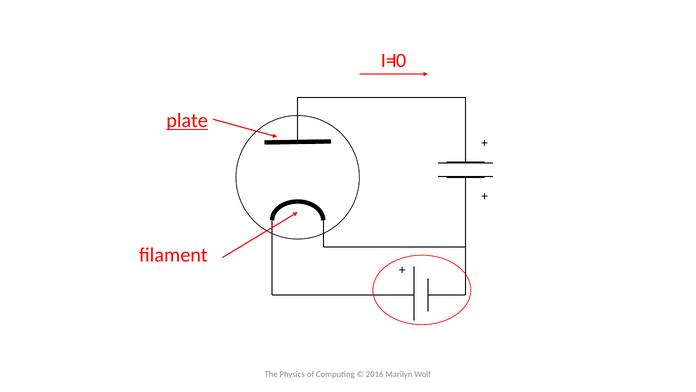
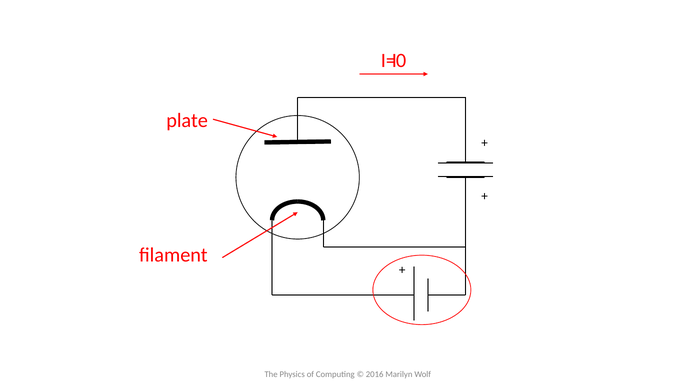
plate underline: present -> none
